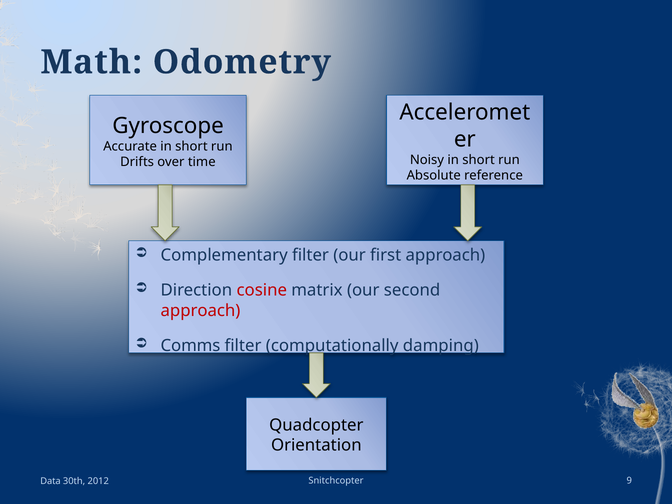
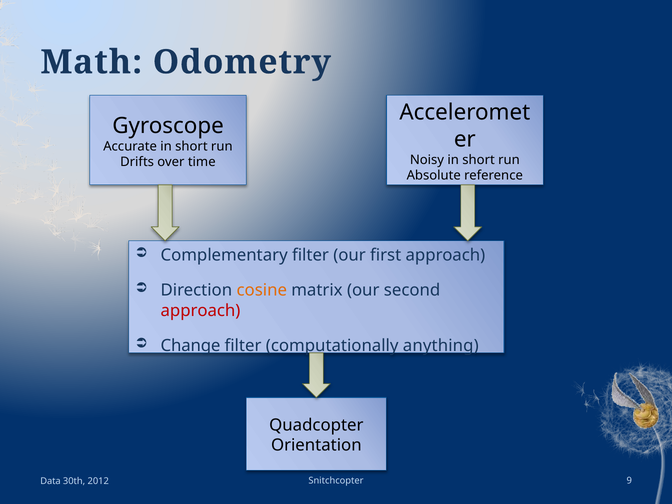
cosine colour: red -> orange
Comms: Comms -> Change
damping: damping -> anything
